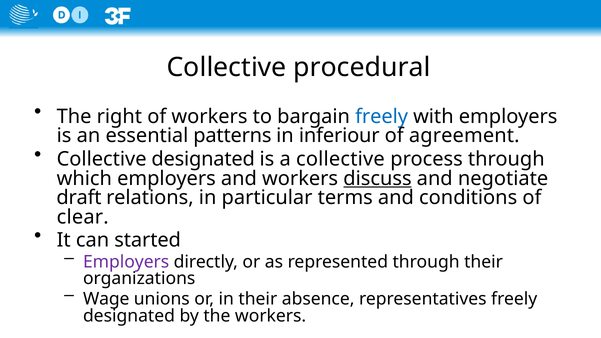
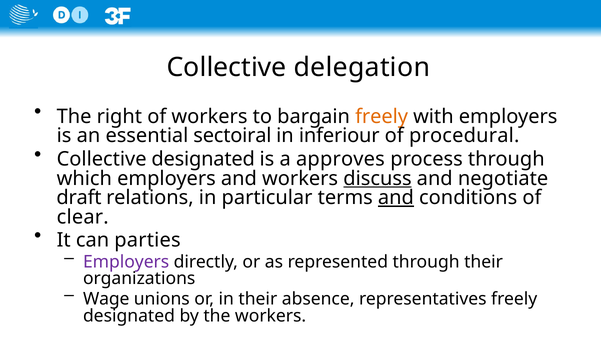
procedural: procedural -> delegation
freely at (382, 116) colour: blue -> orange
patterns: patterns -> sectoiral
agreement: agreement -> procedural
a collective: collective -> approves
and at (396, 198) underline: none -> present
started: started -> parties
